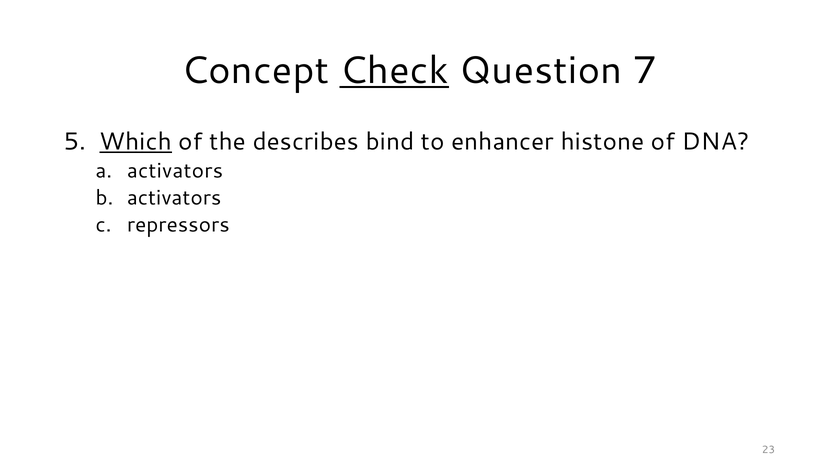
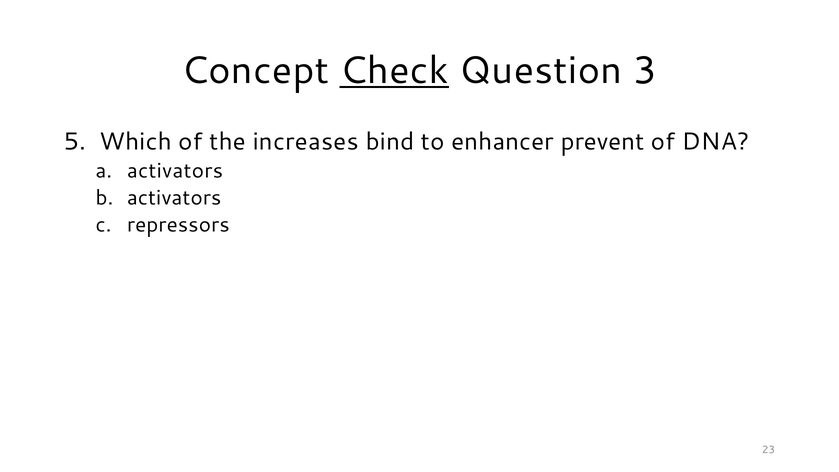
7: 7 -> 3
Which underline: present -> none
describes: describes -> increases
histone: histone -> prevent
